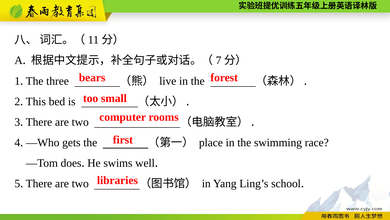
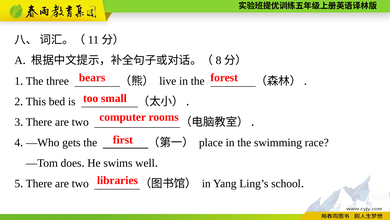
7: 7 -> 8
